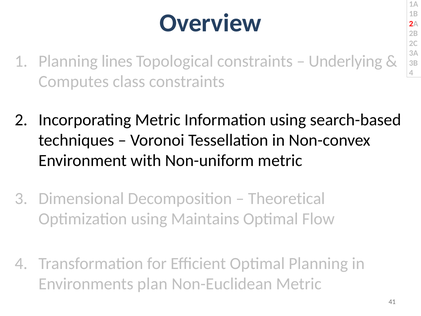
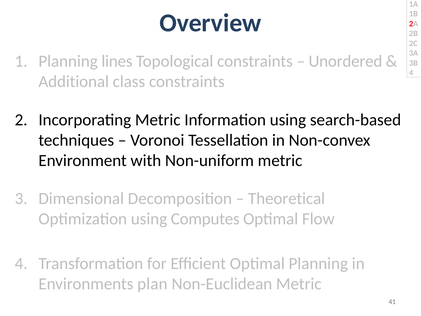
Underlying: Underlying -> Unordered
Computes: Computes -> Additional
Maintains: Maintains -> Computes
